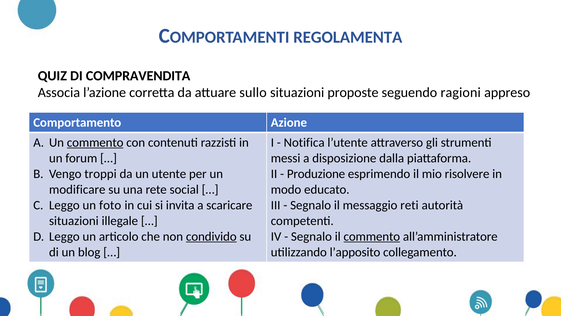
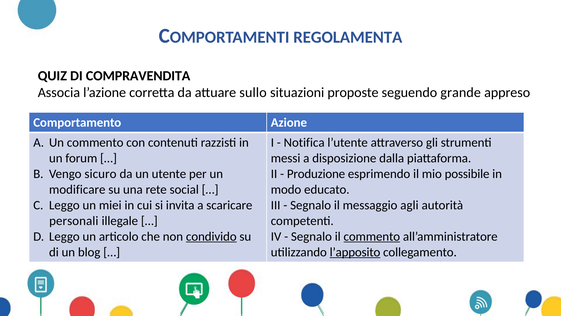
ragioni: ragioni -> grande
commento at (95, 142) underline: present -> none
troppi: troppi -> sicuro
risolvere: risolvere -> possibile
foto: foto -> miei
reti: reti -> agli
situazioni at (74, 221): situazioni -> personali
l’apposito underline: none -> present
